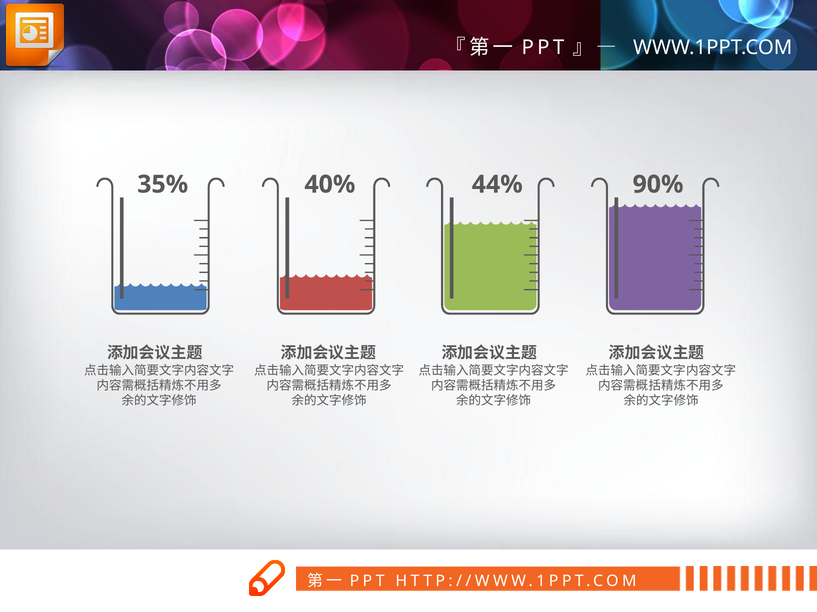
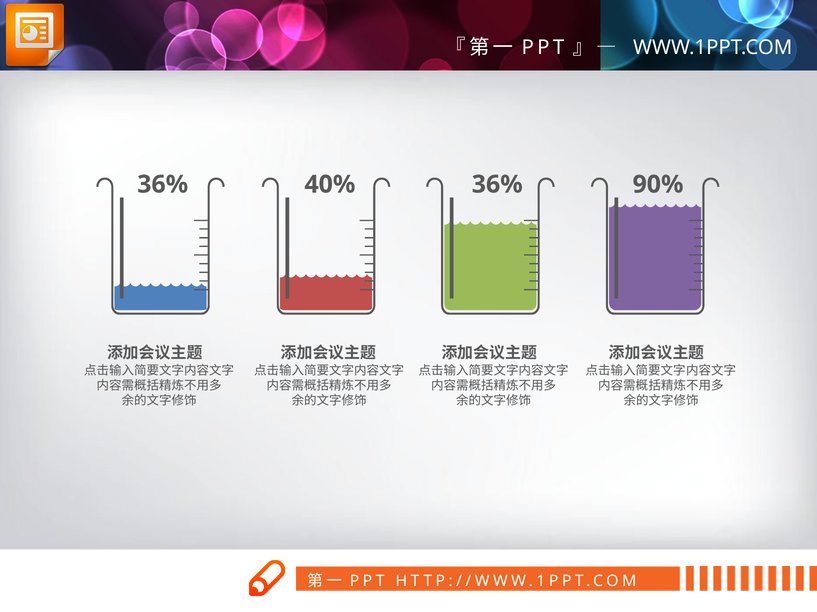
35% at (163, 185): 35% -> 36%
40% 44%: 44% -> 36%
